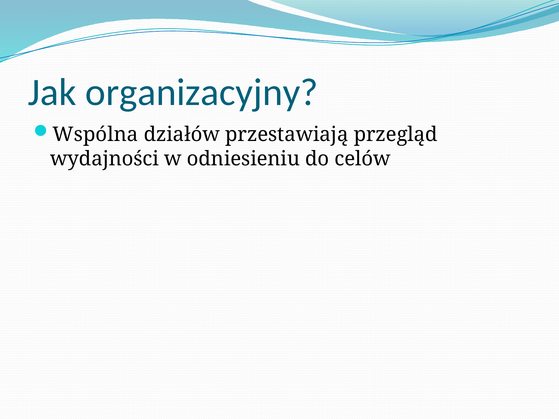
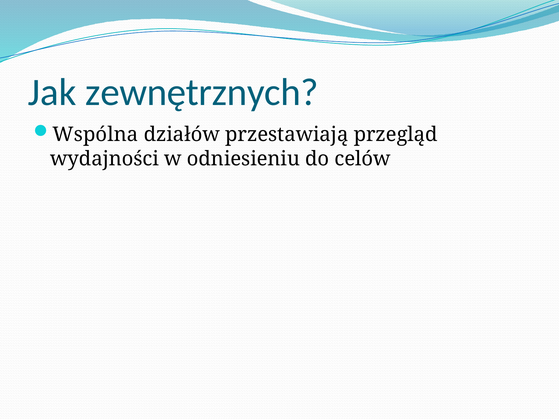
organizacyjny: organizacyjny -> zewnętrznych
